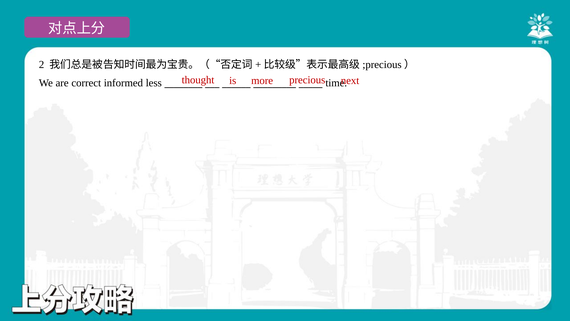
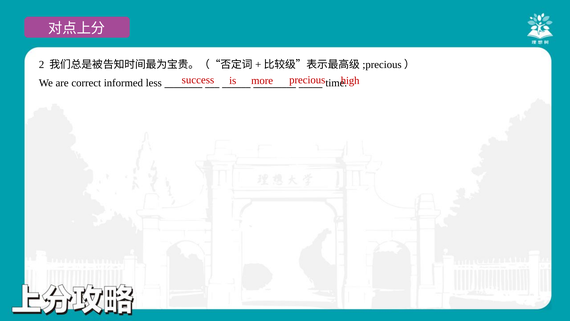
thought: thought -> success
next: next -> high
